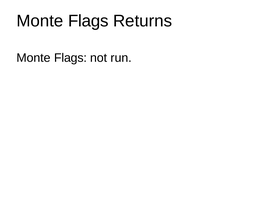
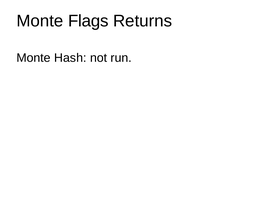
Flags at (70, 58): Flags -> Hash
